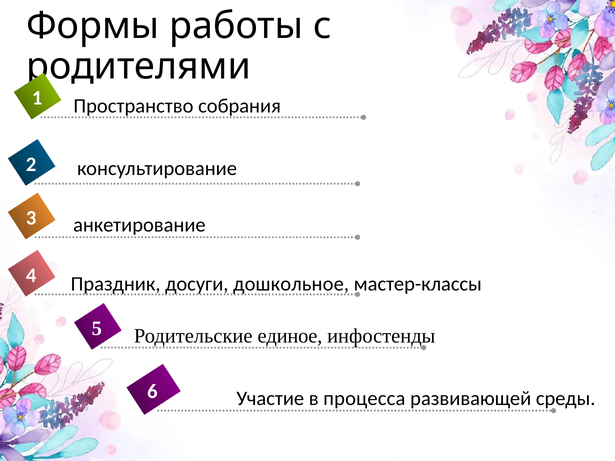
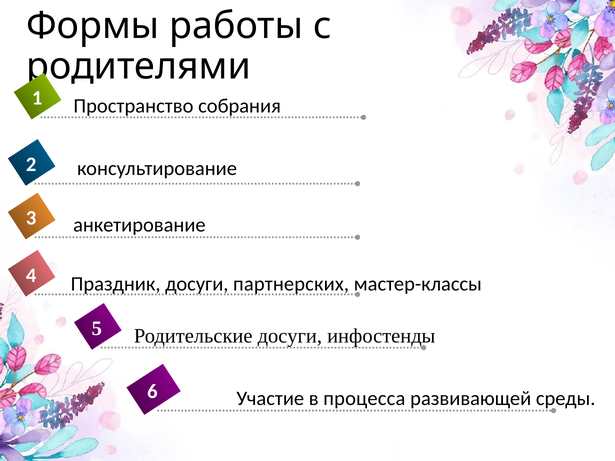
дошкольное: дошкольное -> партнерских
единое at (290, 336): единое -> досуги
